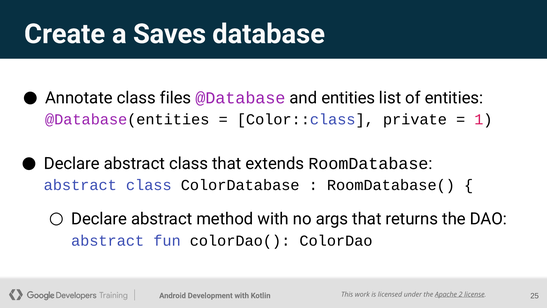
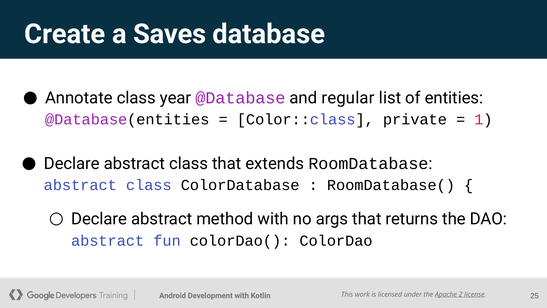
files: files -> year
and entities: entities -> regular
